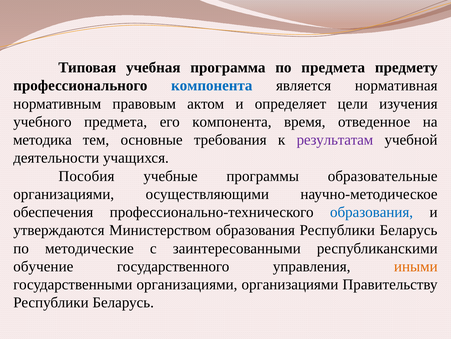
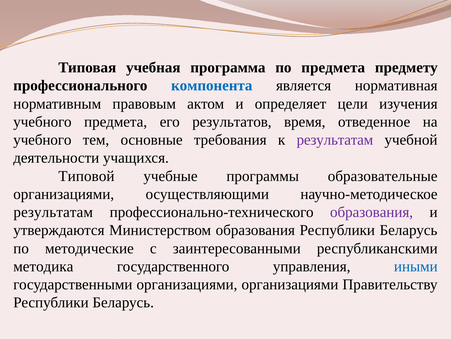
его компонента: компонента -> результатов
методика at (42, 140): методика -> учебного
Пособия: Пособия -> Типовой
обеспечения at (53, 212): обеспечения -> результатам
образования at (372, 212) colour: blue -> purple
обучение: обучение -> методика
иными colour: orange -> blue
